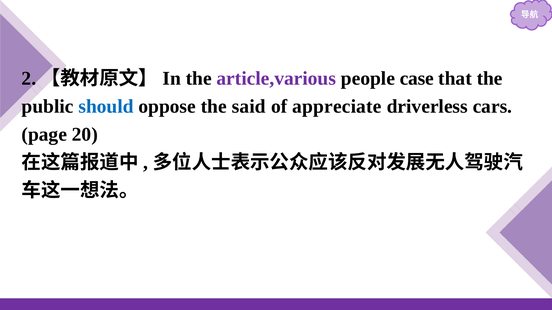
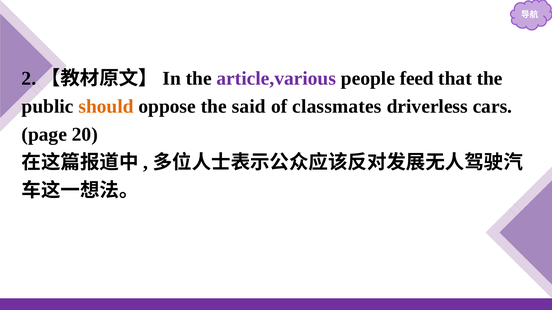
case: case -> feed
should colour: blue -> orange
appreciate: appreciate -> classmates
